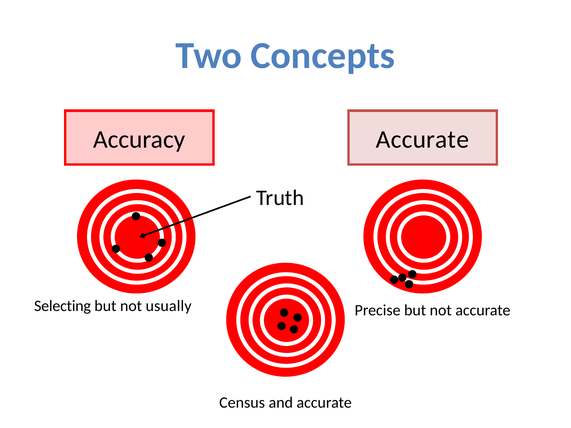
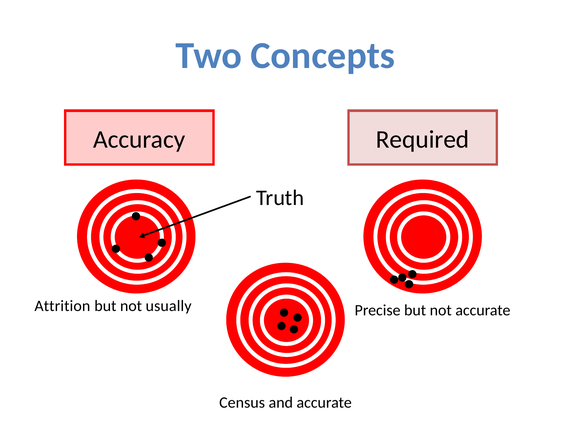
Accuracy Accurate: Accurate -> Required
Selecting: Selecting -> Attrition
